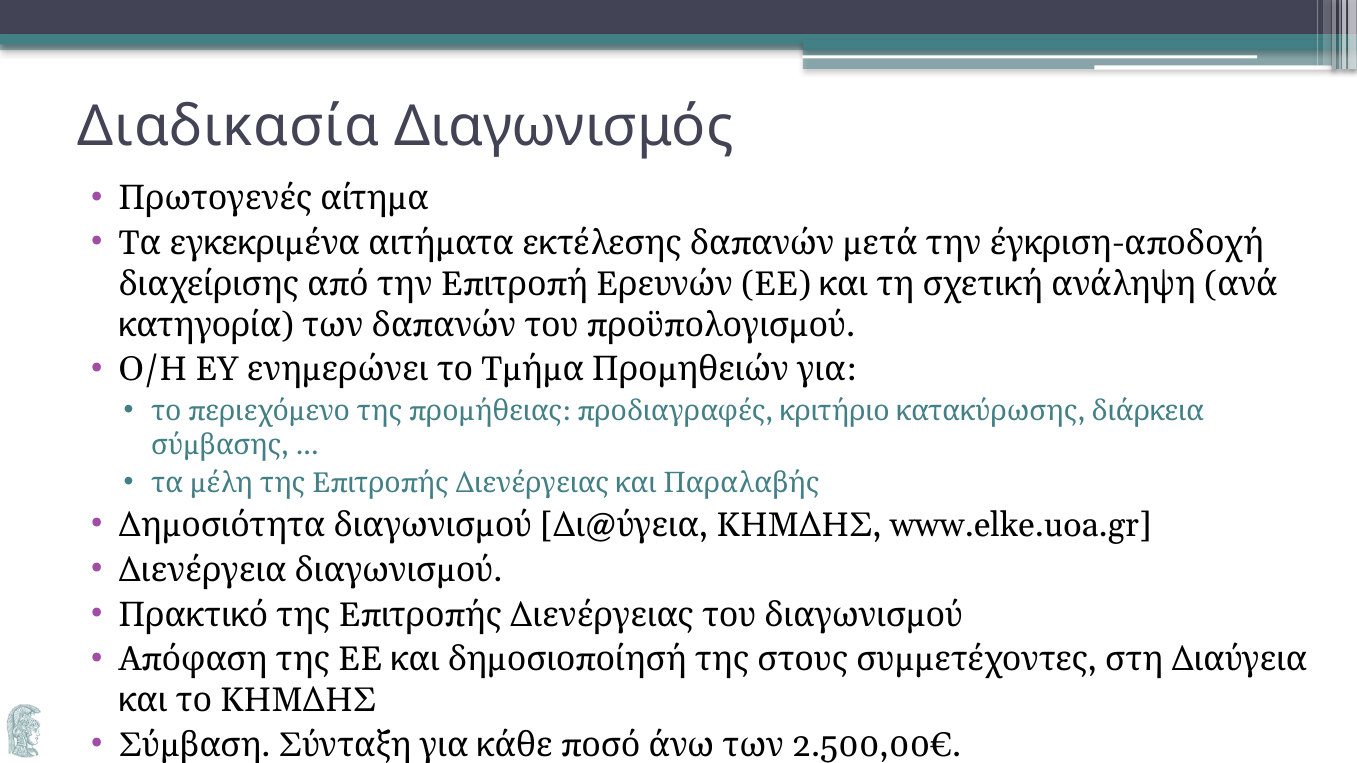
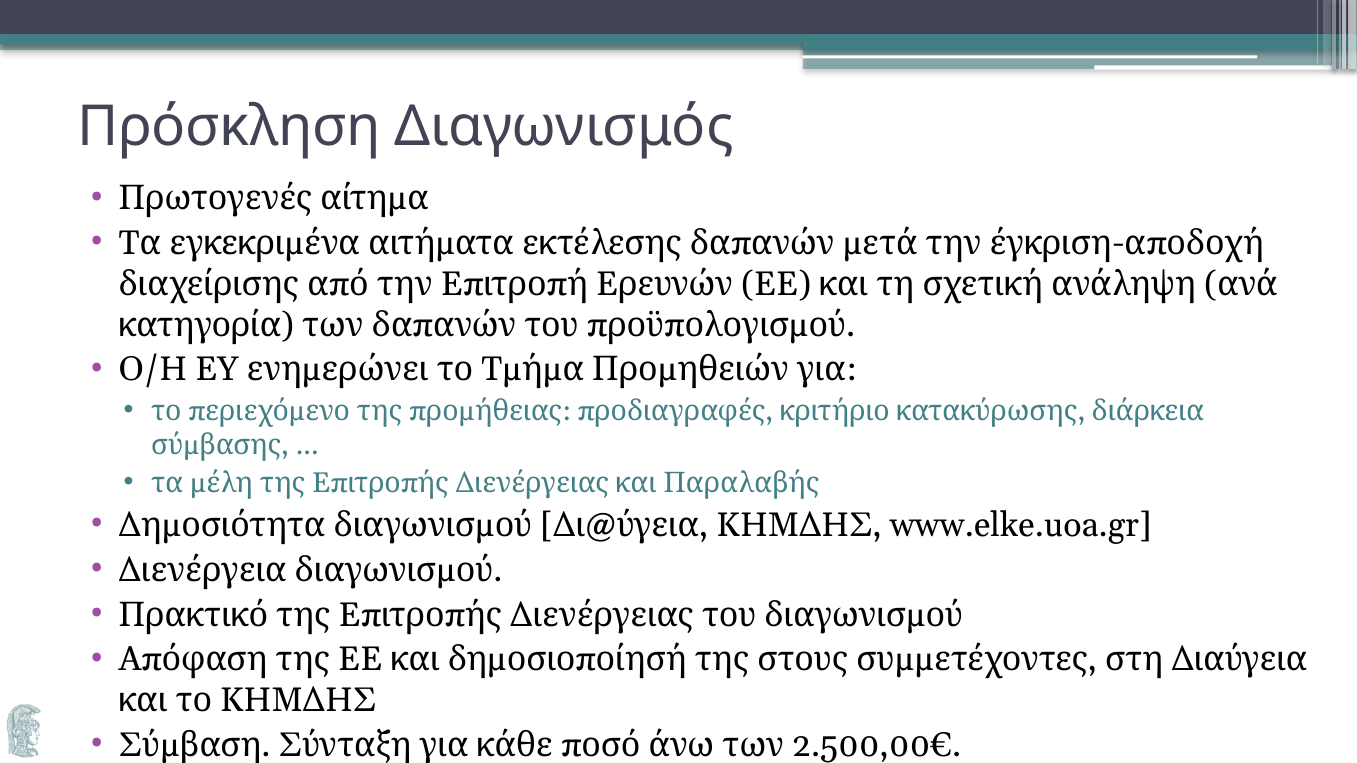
Διαδικασία: Διαδικασία -> Πρόσκληση
